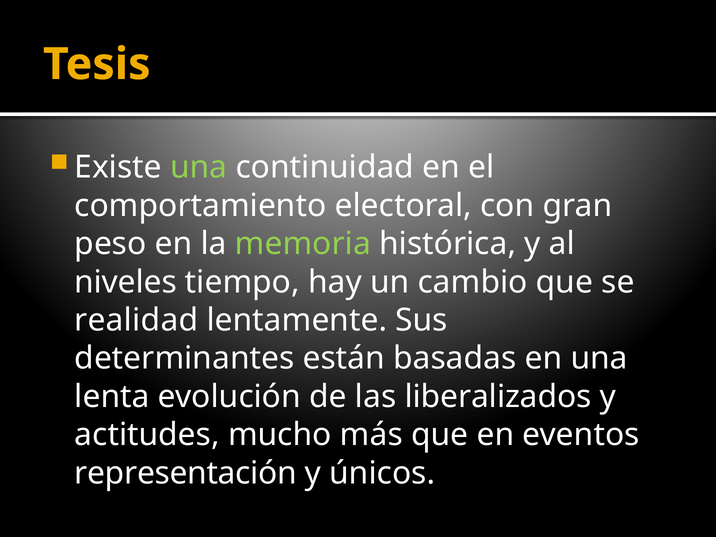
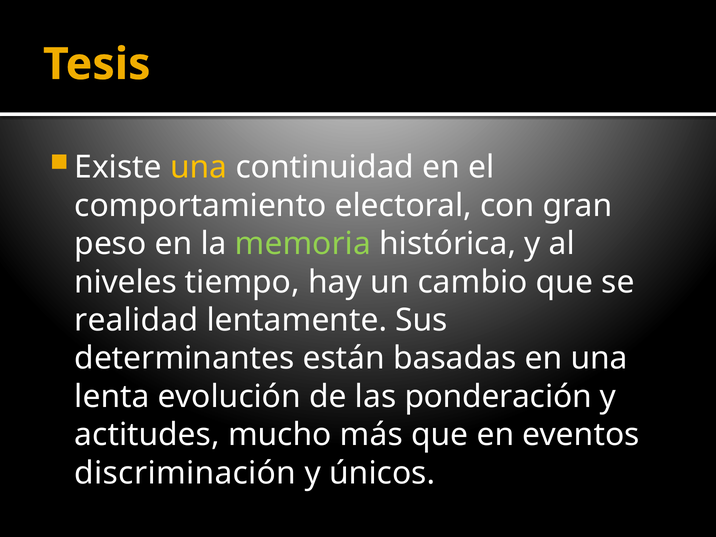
una at (199, 167) colour: light green -> yellow
liberalizados: liberalizados -> ponderación
representación: representación -> discriminación
